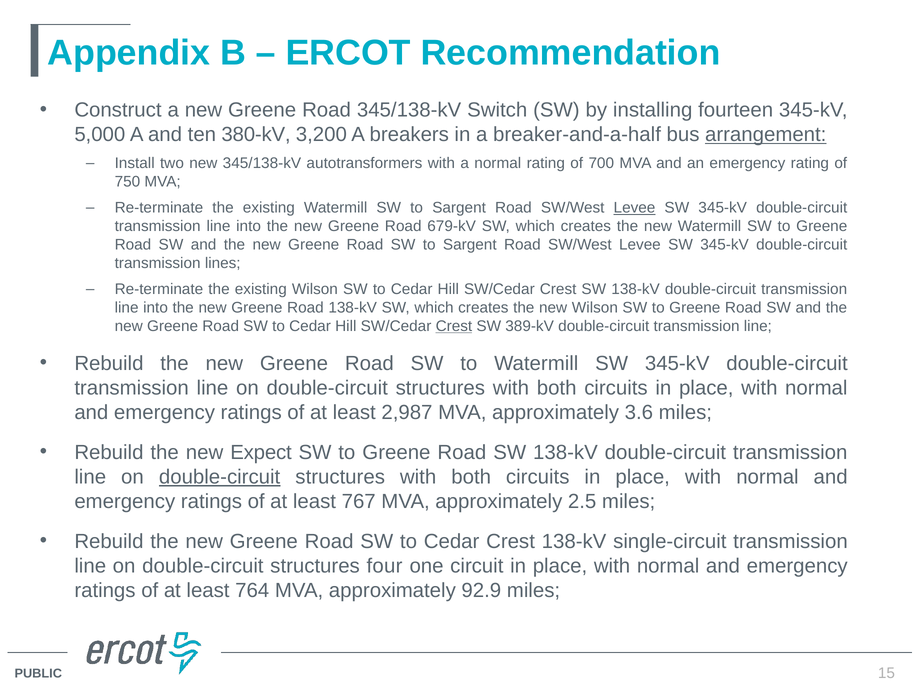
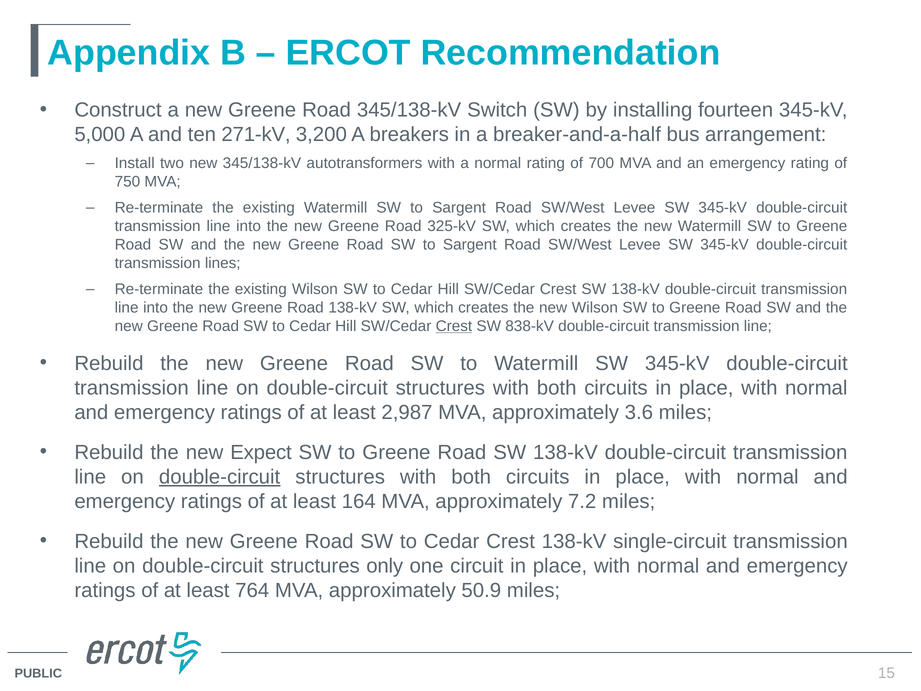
380-kV: 380-kV -> 271-kV
arrangement underline: present -> none
Levee at (634, 208) underline: present -> none
679-kV: 679-kV -> 325-kV
389-kV: 389-kV -> 838-kV
767: 767 -> 164
2.5: 2.5 -> 7.2
four: four -> only
92.9: 92.9 -> 50.9
